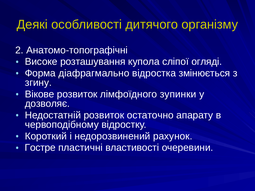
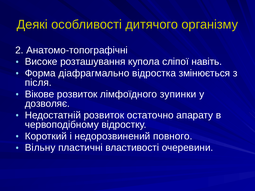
огляді: огляді -> навіть
згину: згину -> після
рахунок: рахунок -> повного
Гостре: Гостре -> Вільну
